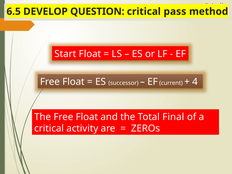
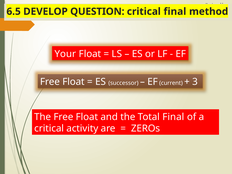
critical pass: pass -> final
Start: Start -> Your
4: 4 -> 3
